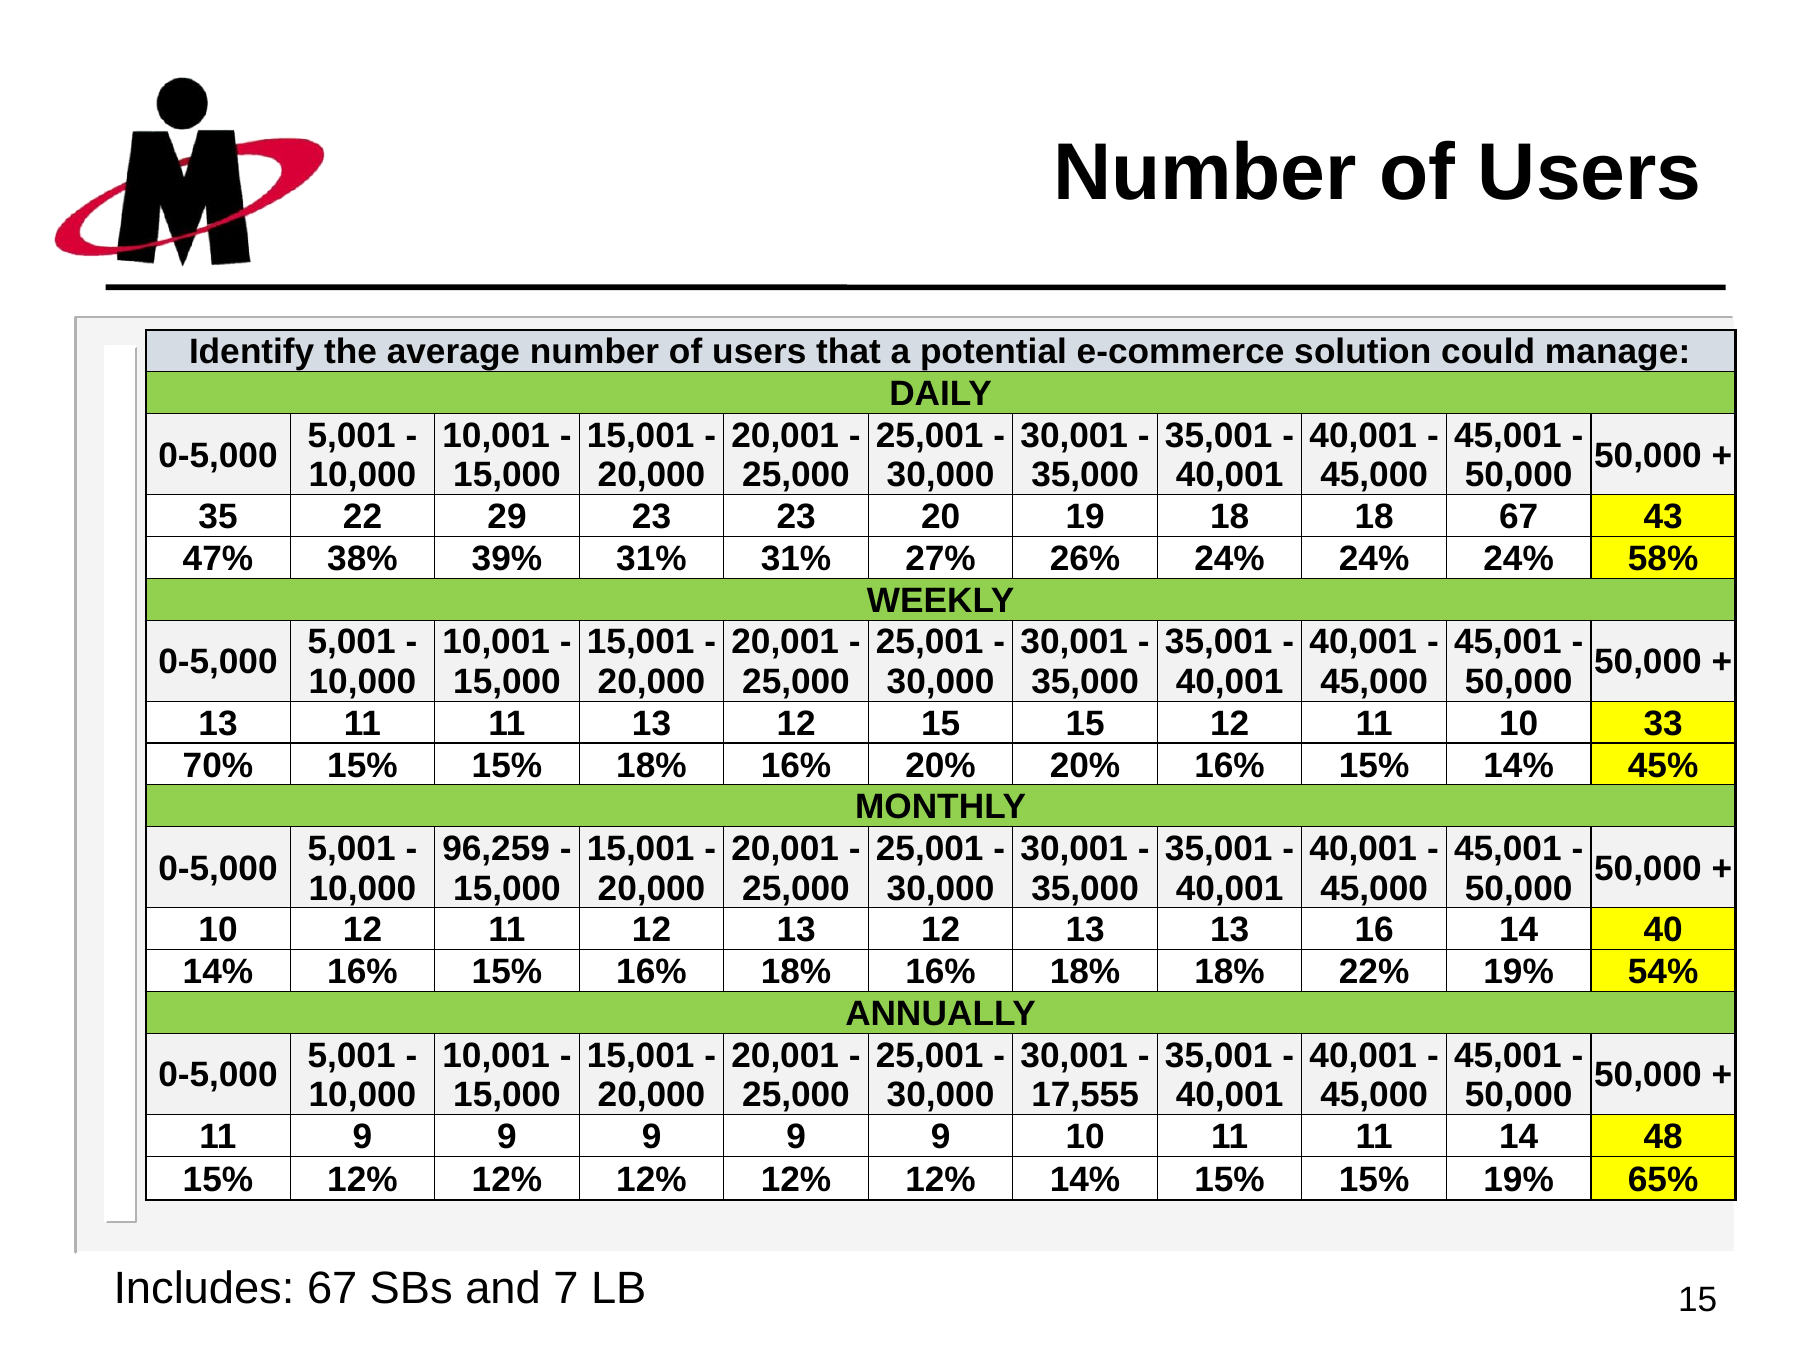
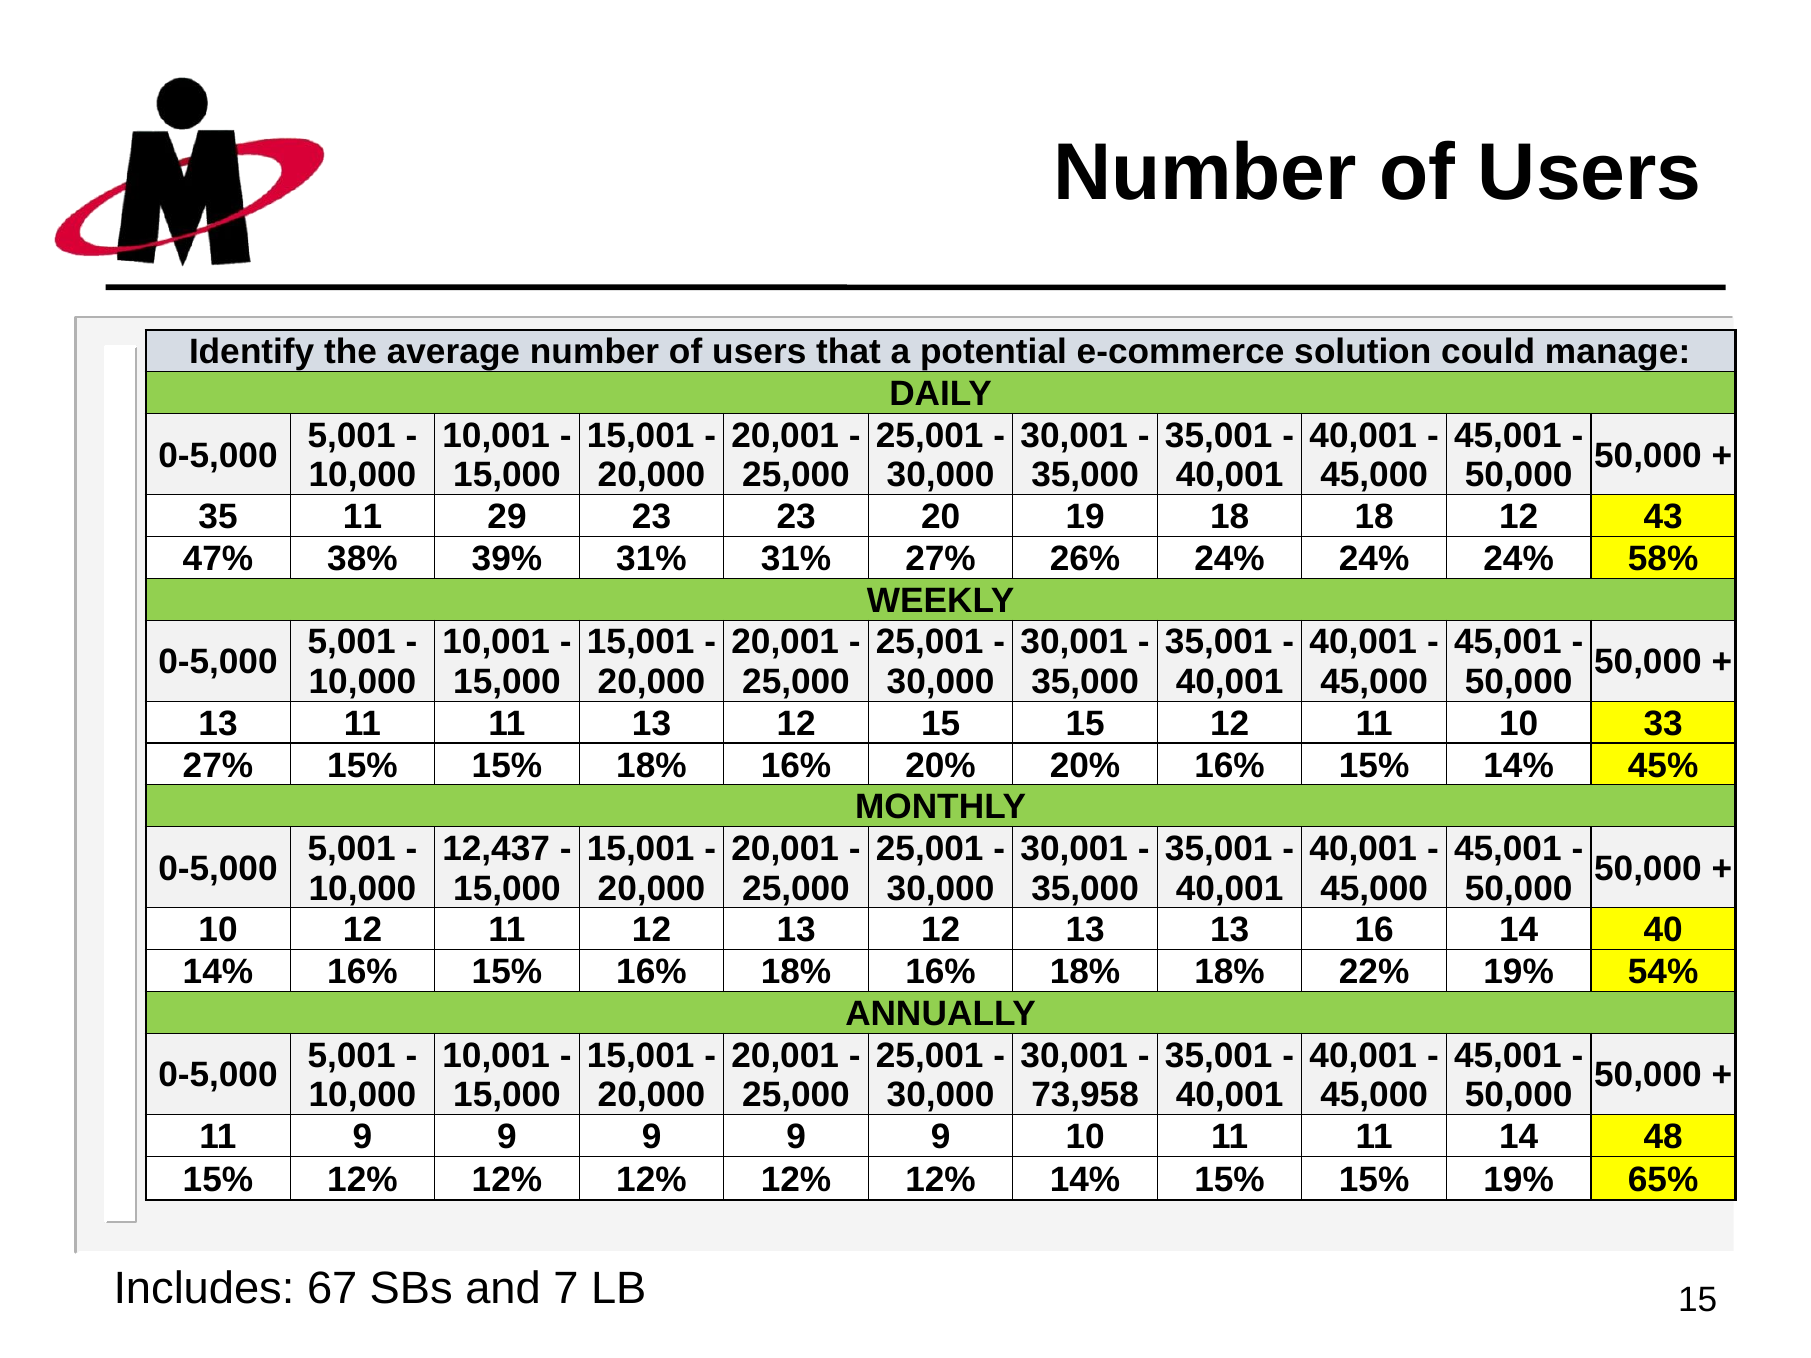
35 22: 22 -> 11
18 67: 67 -> 12
70% at (218, 766): 70% -> 27%
96,259: 96,259 -> 12,437
17,555: 17,555 -> 73,958
